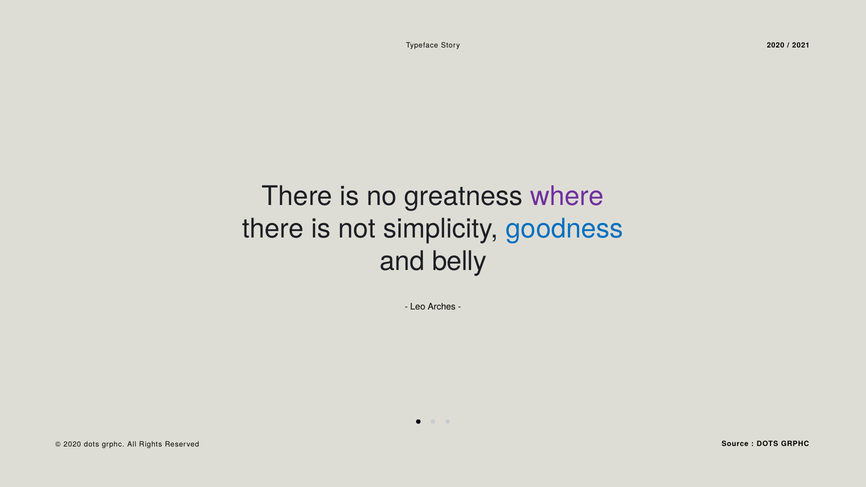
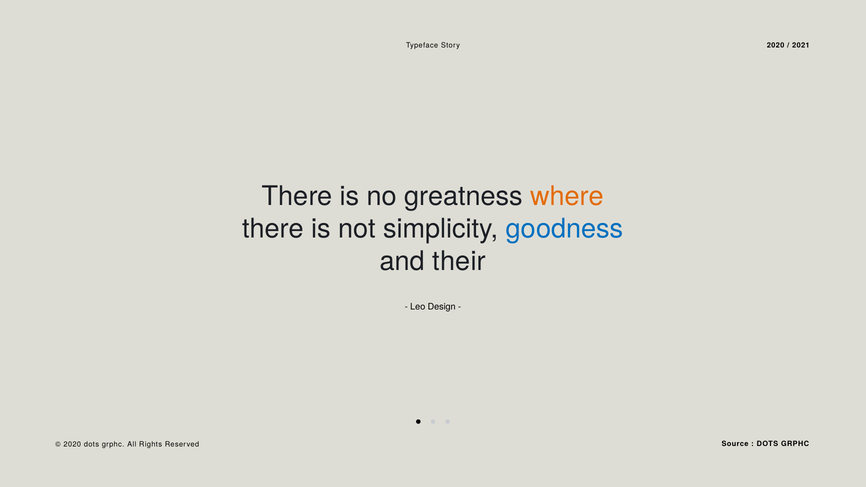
where colour: purple -> orange
belly: belly -> their
Arches: Arches -> Design
